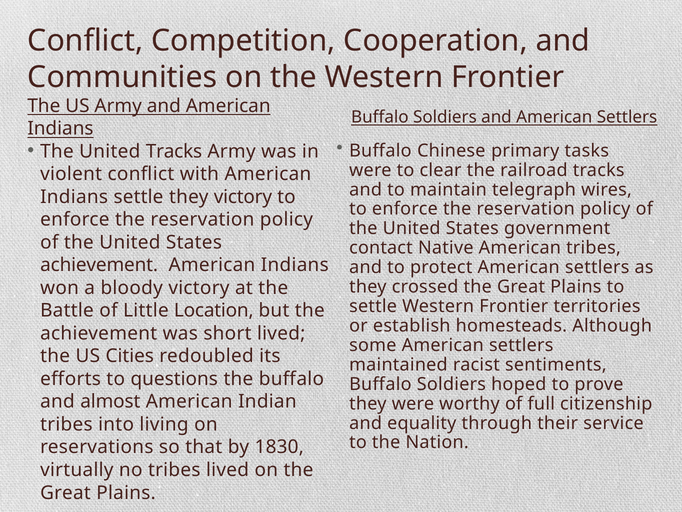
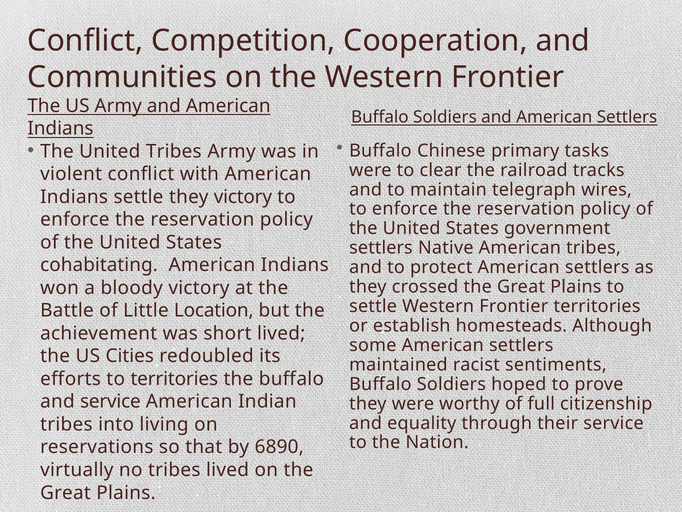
United Tracks: Tracks -> Tribes
contact at (381, 248): contact -> settlers
achievement at (99, 265): achievement -> cohabitating
to questions: questions -> territories
and almost: almost -> service
1830: 1830 -> 6890
